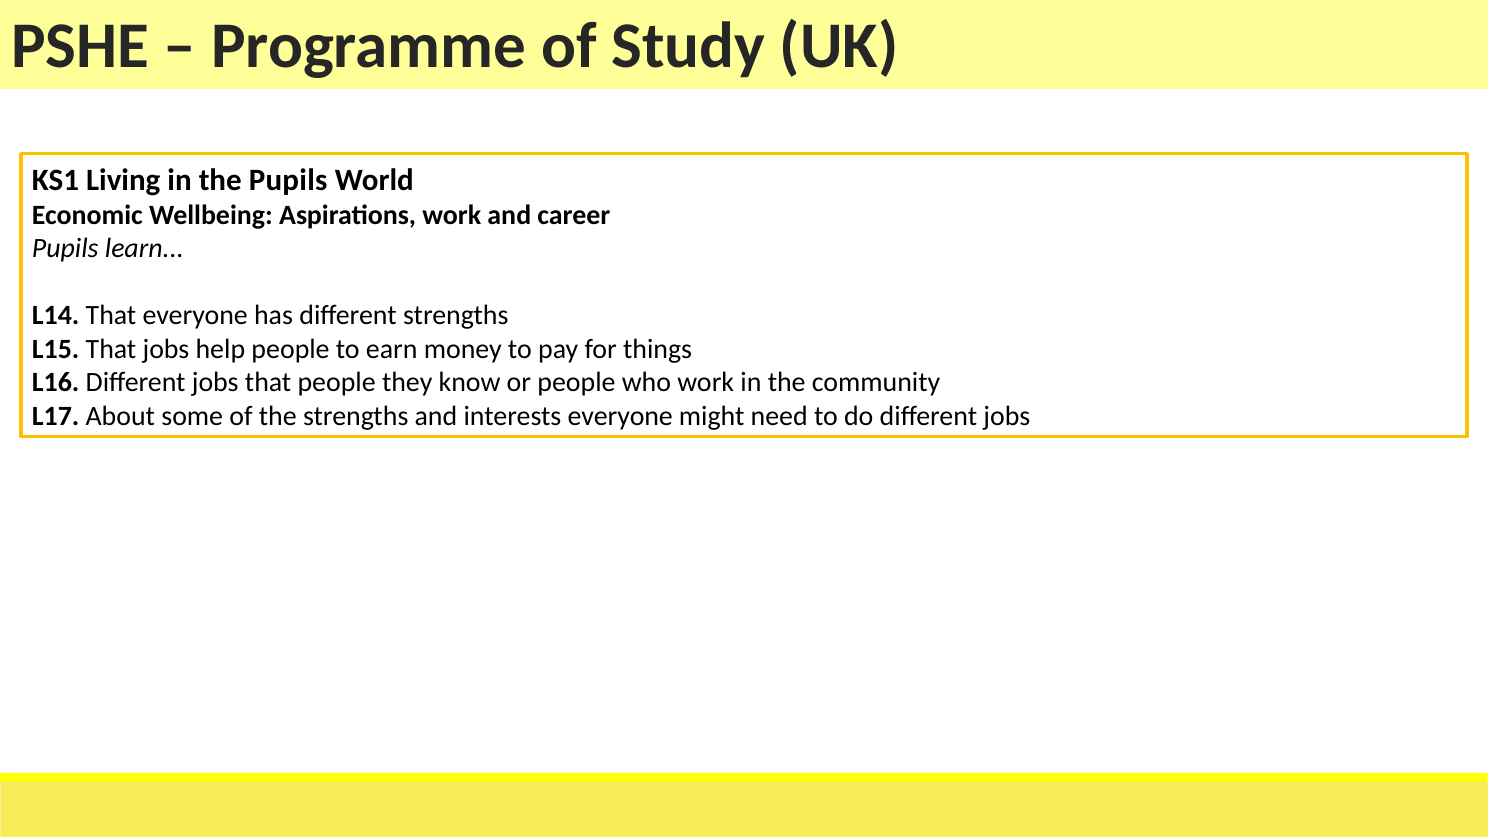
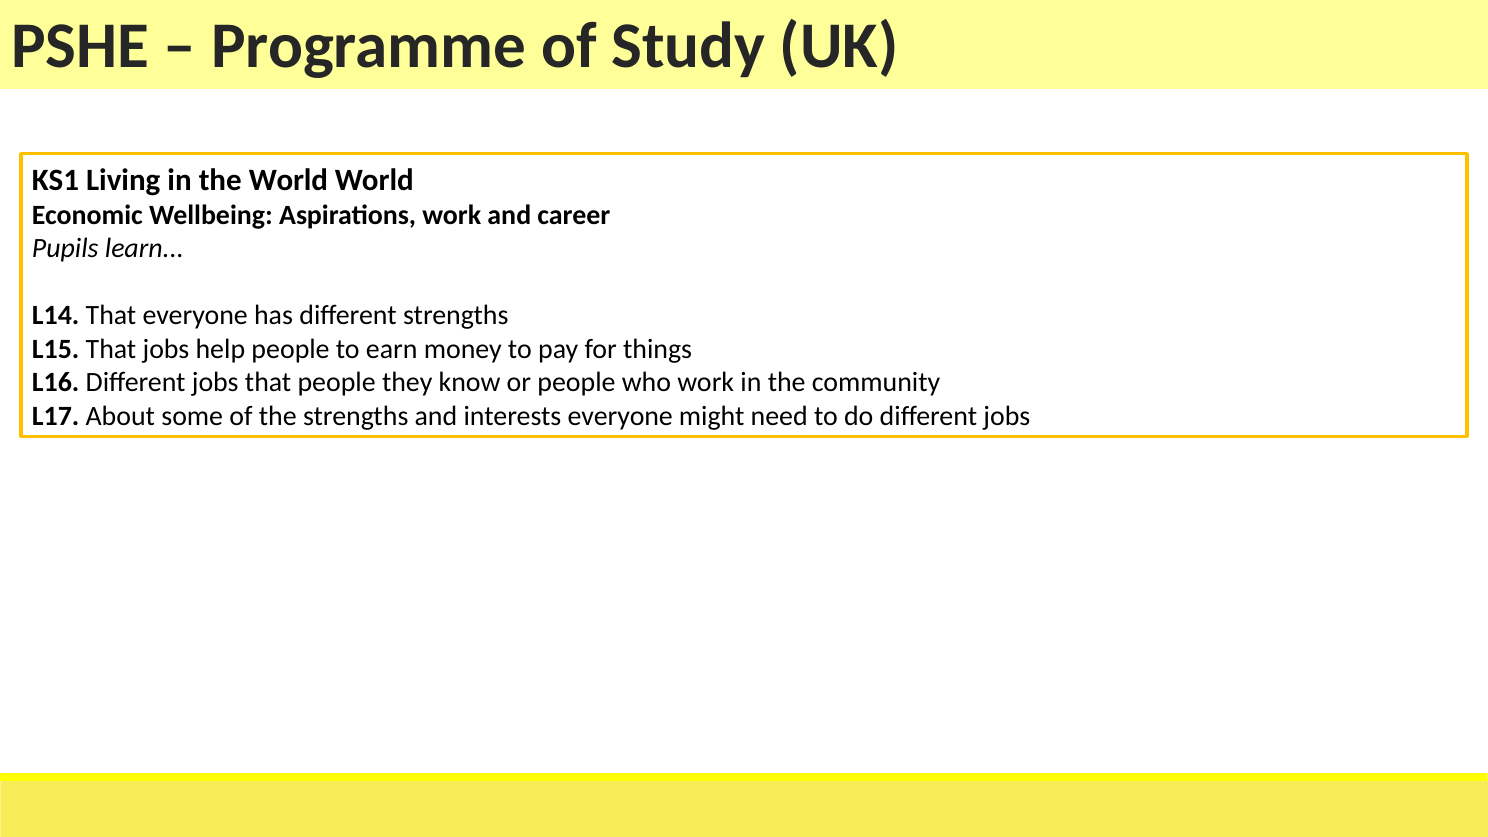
the Pupils: Pupils -> World
